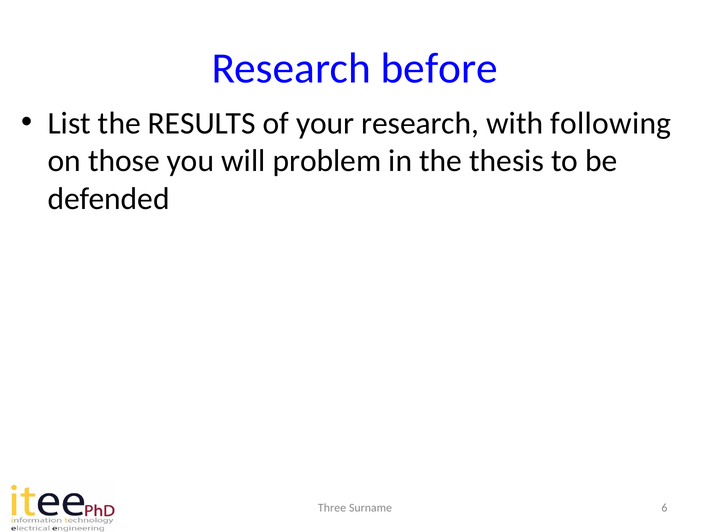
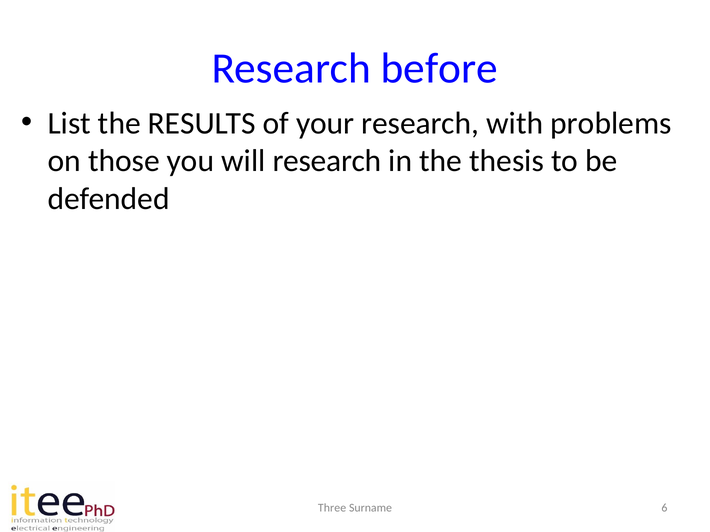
following: following -> problems
will problem: problem -> research
